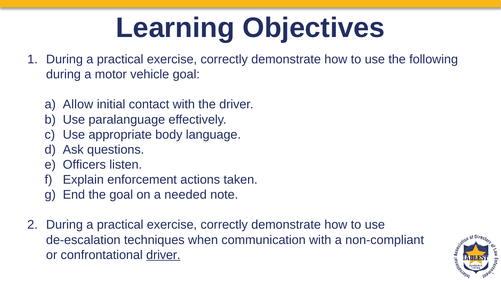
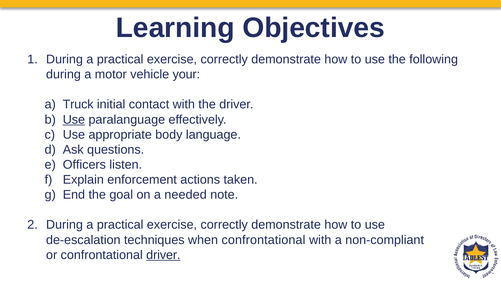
vehicle goal: goal -> your
Allow: Allow -> Truck
Use at (74, 119) underline: none -> present
when communication: communication -> confrontational
